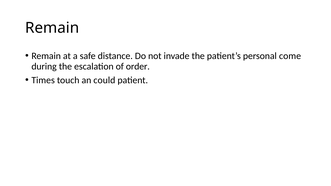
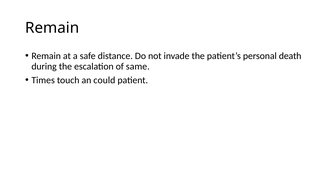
come: come -> death
order: order -> same
